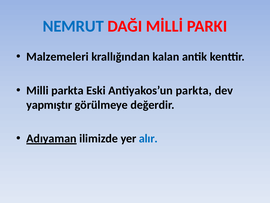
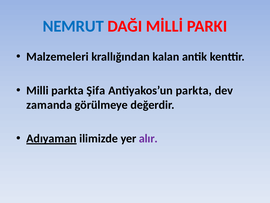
Eski: Eski -> Şifa
yapmıştır: yapmıştır -> zamanda
alır colour: blue -> purple
